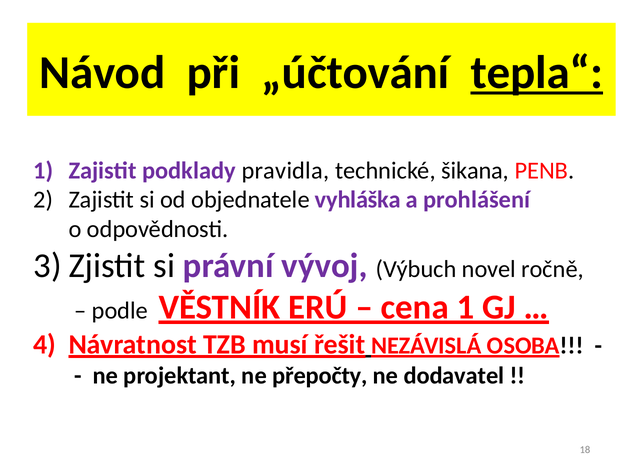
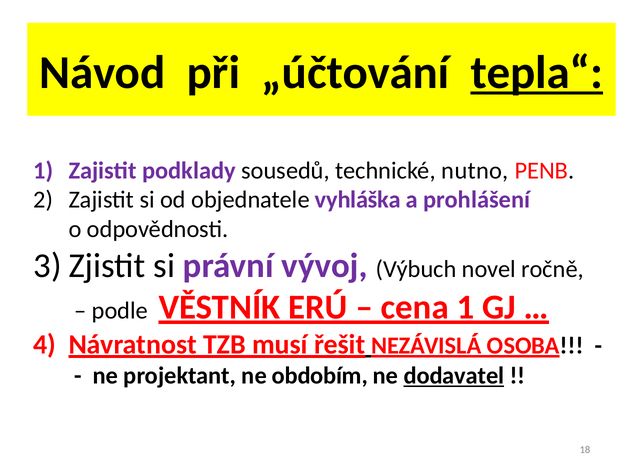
pravidla: pravidla -> sousedů
šikana: šikana -> nutno
přepočty: přepočty -> obdobím
dodavatel underline: none -> present
